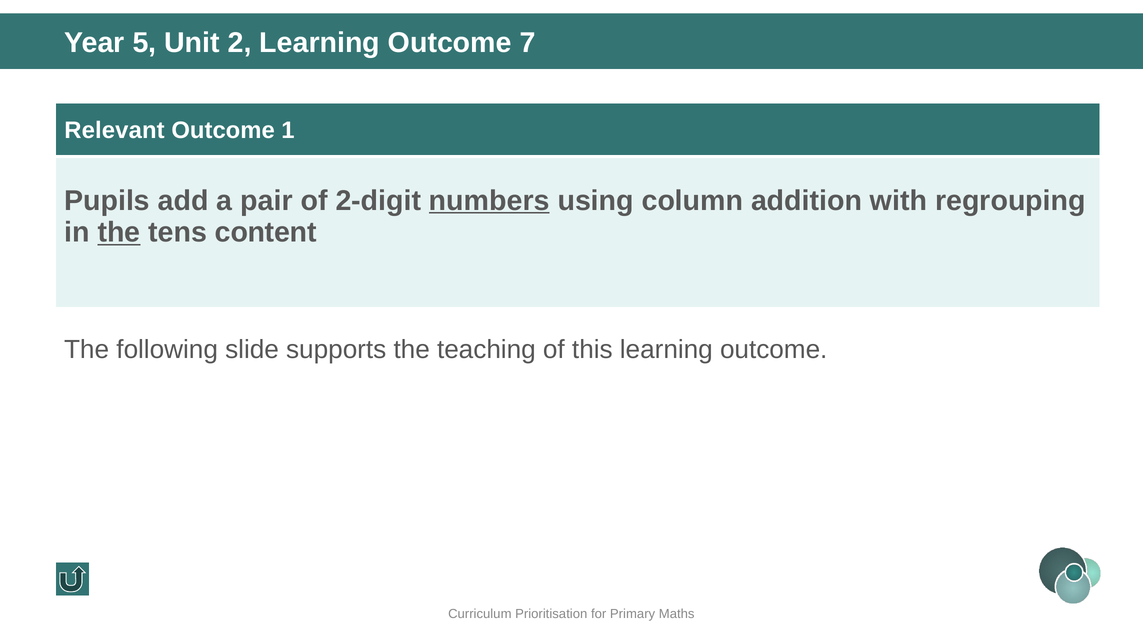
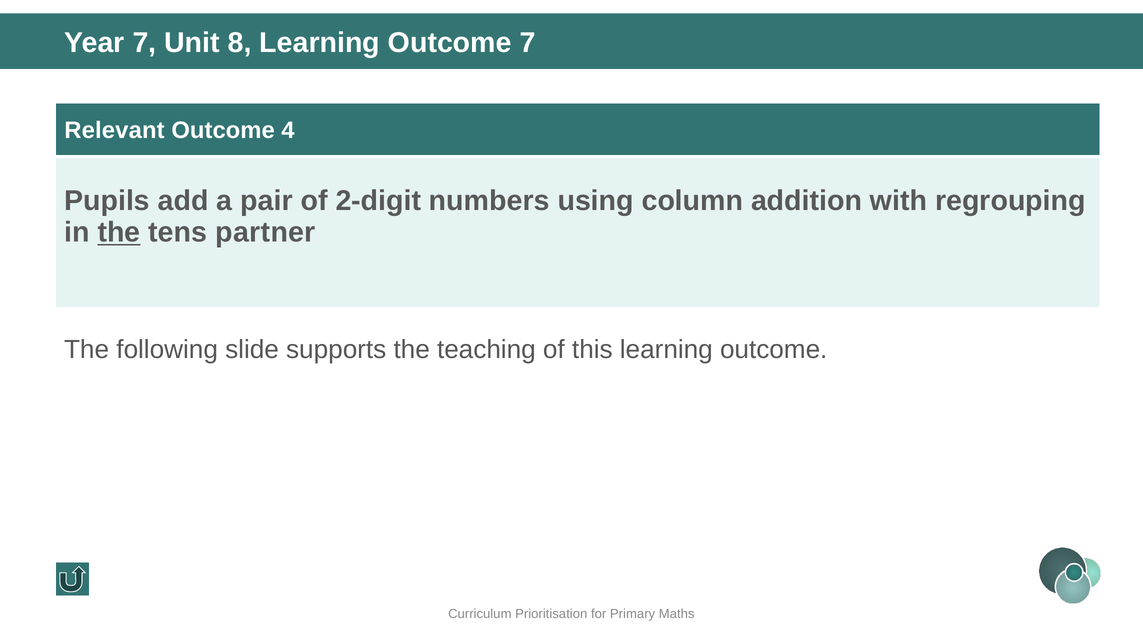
Year 5: 5 -> 7
2: 2 -> 8
1: 1 -> 4
numbers underline: present -> none
content: content -> partner
